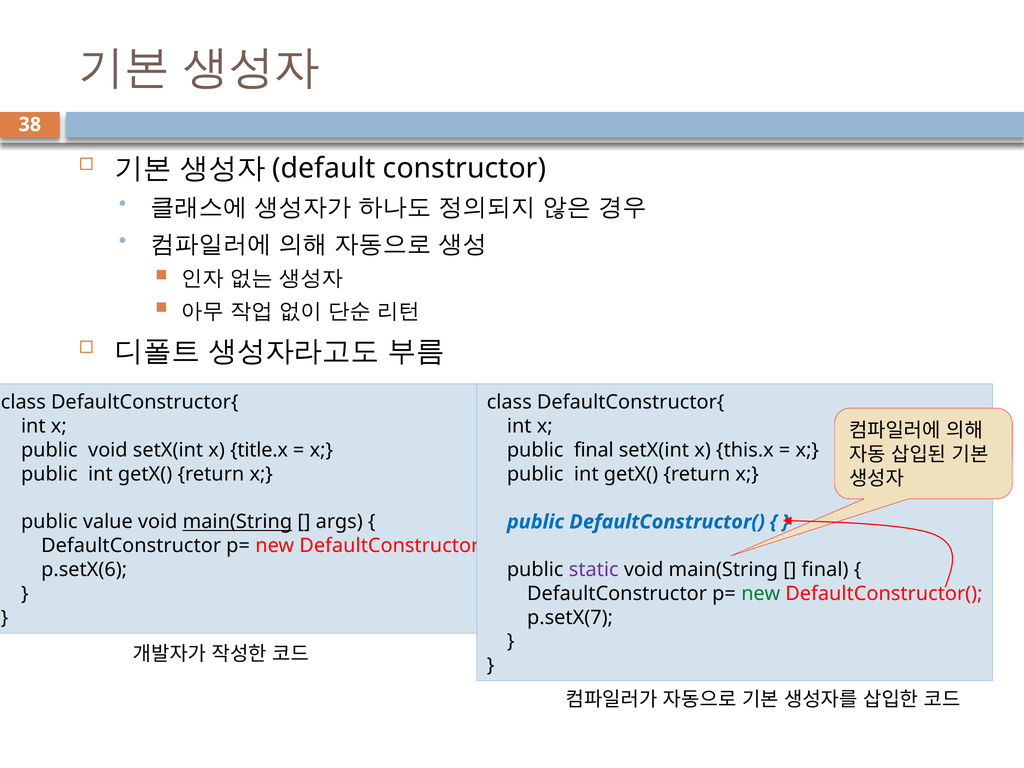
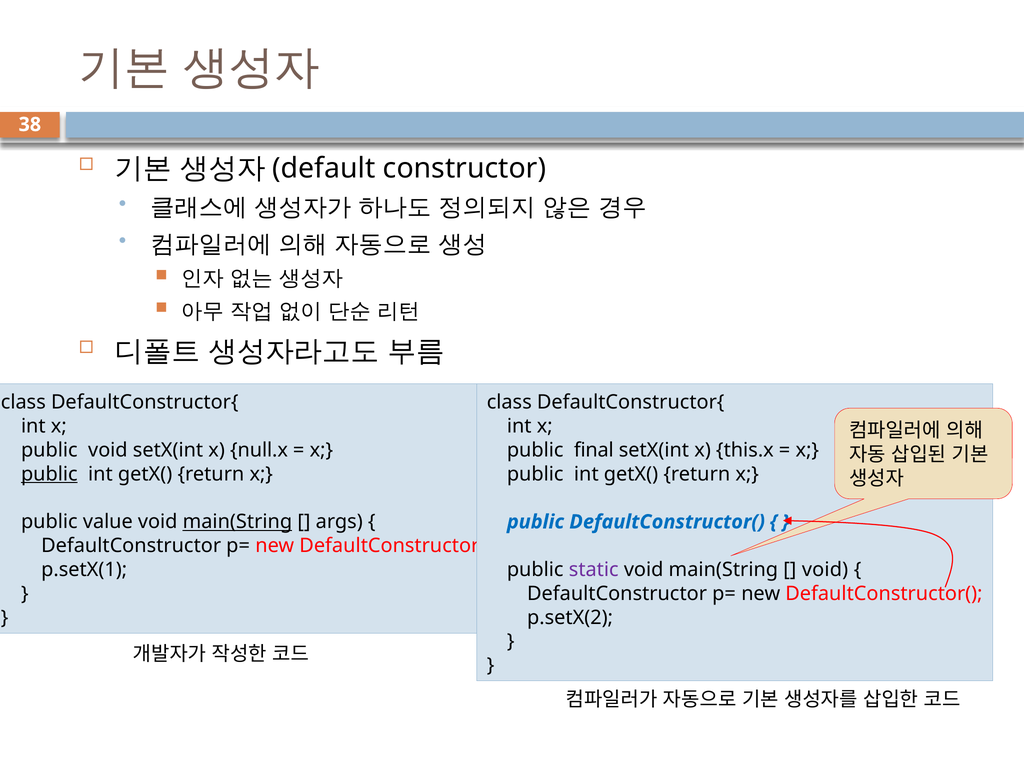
title.x: title.x -> null.x
public at (49, 474) underline: none -> present
p.setX(6: p.setX(6 -> p.setX(1
final at (825, 570): final -> void
new at (761, 594) colour: green -> black
p.setX(7: p.setX(7 -> p.setX(2
